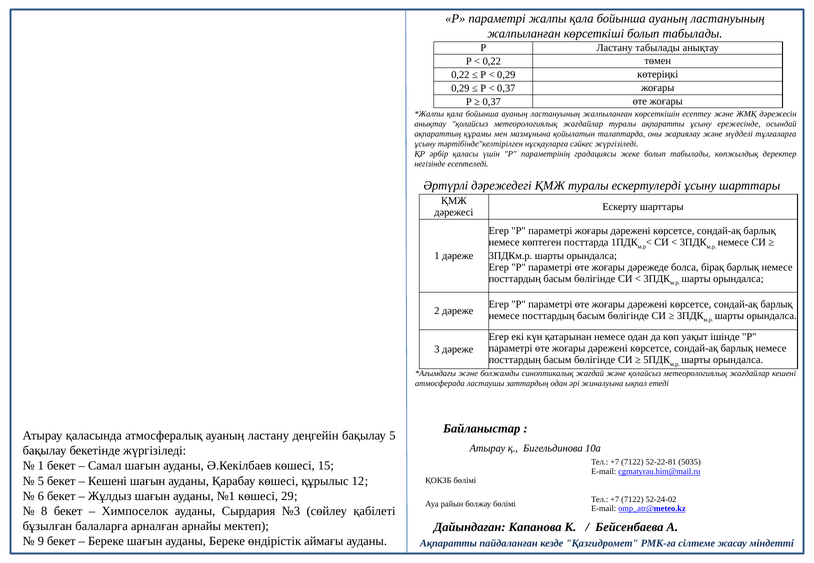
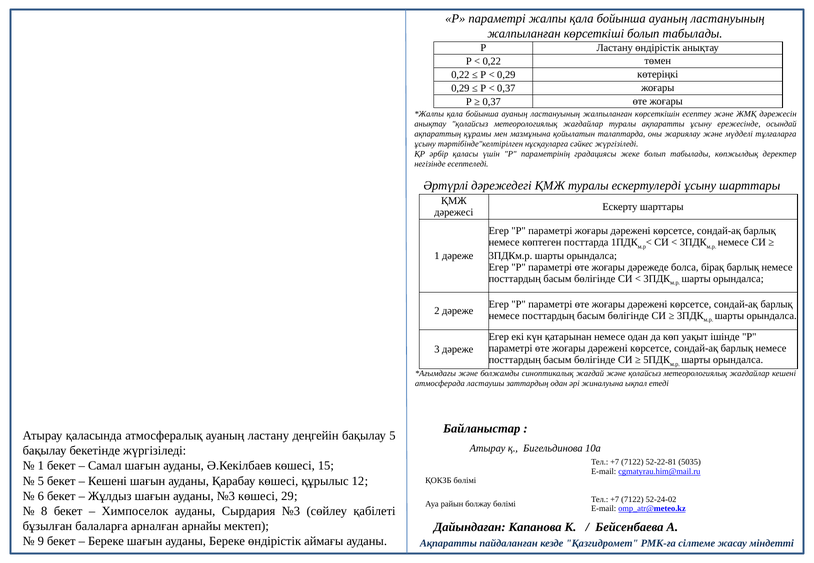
Ластану табылады: табылады -> өндірістік
ауданы №1: №1 -> №3
